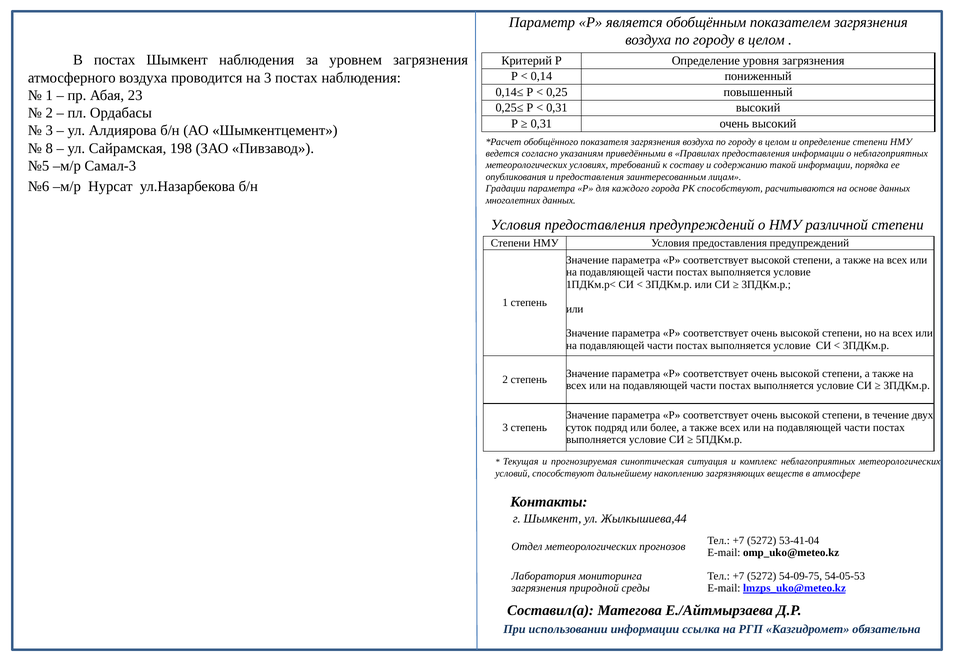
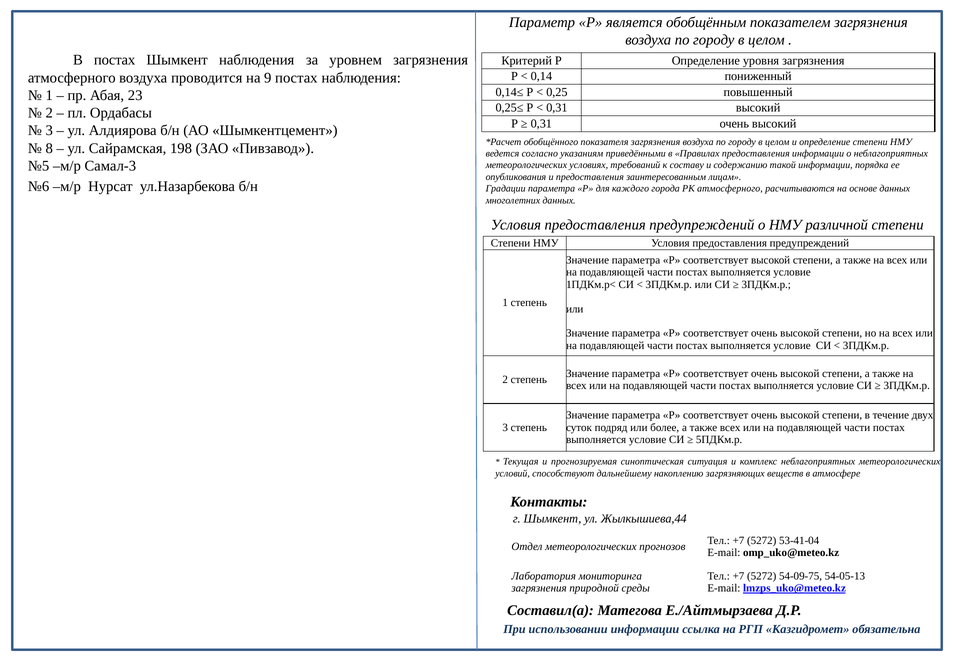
на 3: 3 -> 9
РК способствуют: способствуют -> атмосферного
54-05-53: 54-05-53 -> 54-05-13
